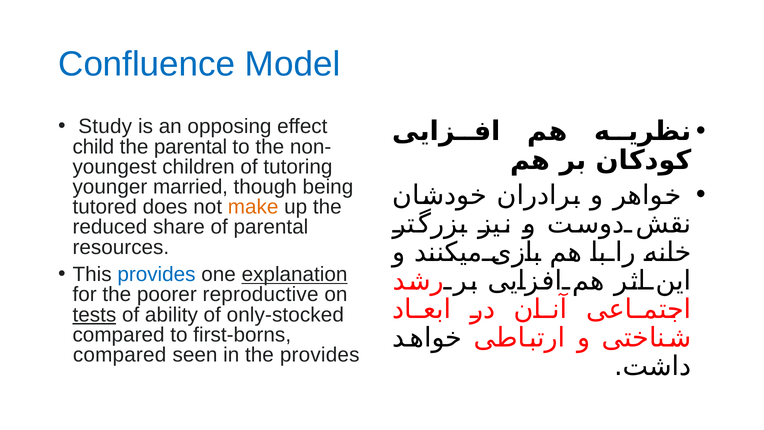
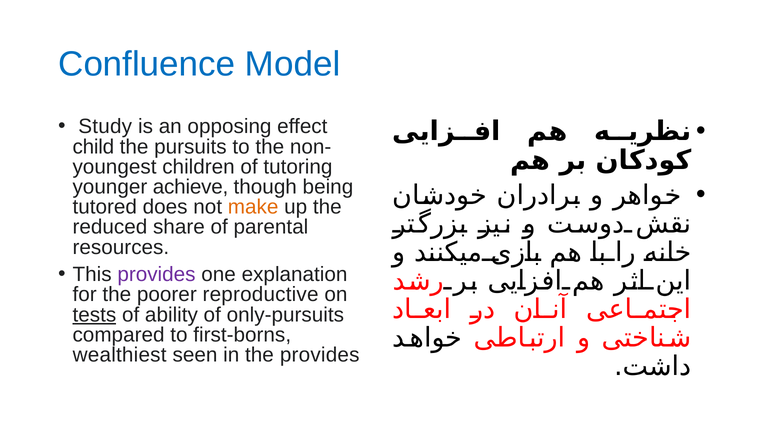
the parental: parental -> pursuits
married: married -> achieve
provides at (156, 274) colour: blue -> purple
explanation underline: present -> none
only-stocked: only-stocked -> only-pursuits
compared at (120, 355): compared -> wealthiest
